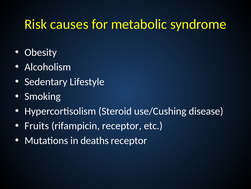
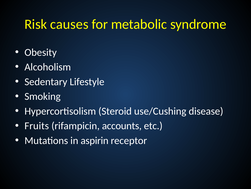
rifampicin receptor: receptor -> accounts
deaths: deaths -> aspirin
